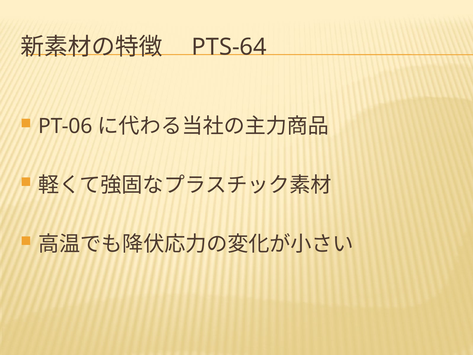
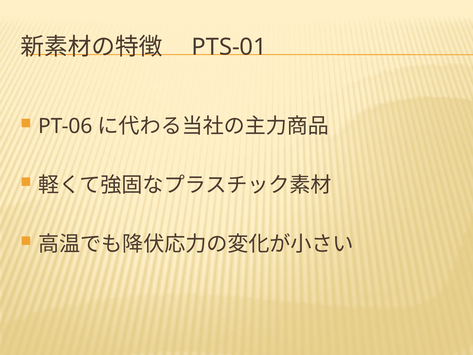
PTS-64: PTS-64 -> PTS-01
